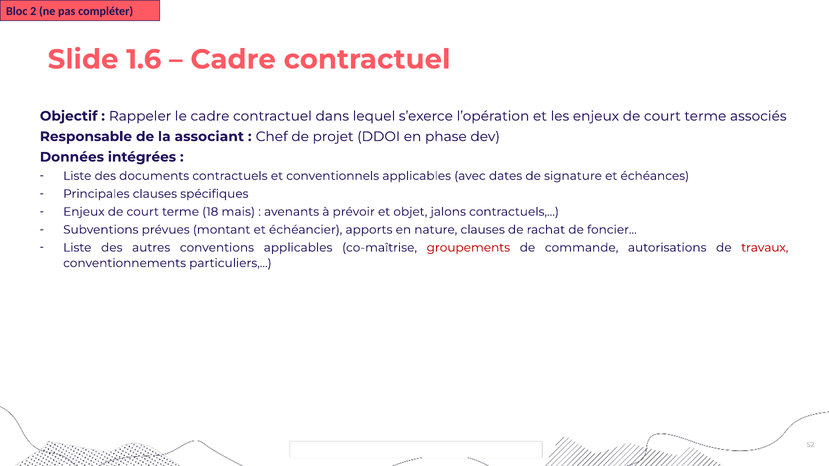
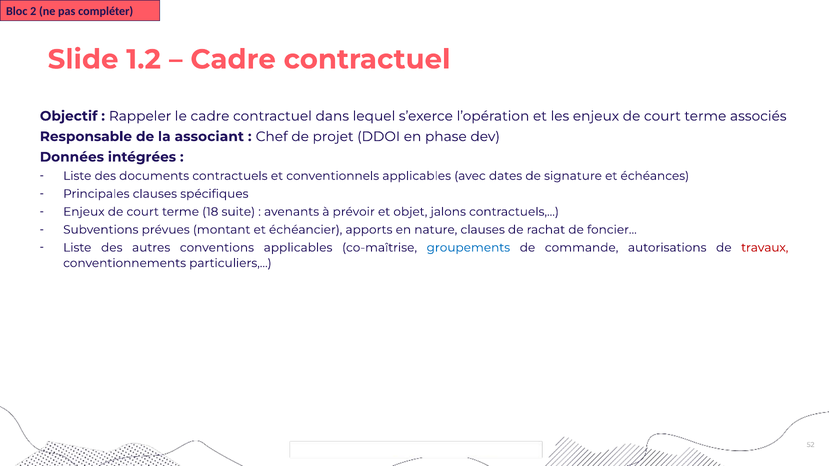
1.6: 1.6 -> 1.2
mais: mais -> suite
groupements colour: red -> blue
